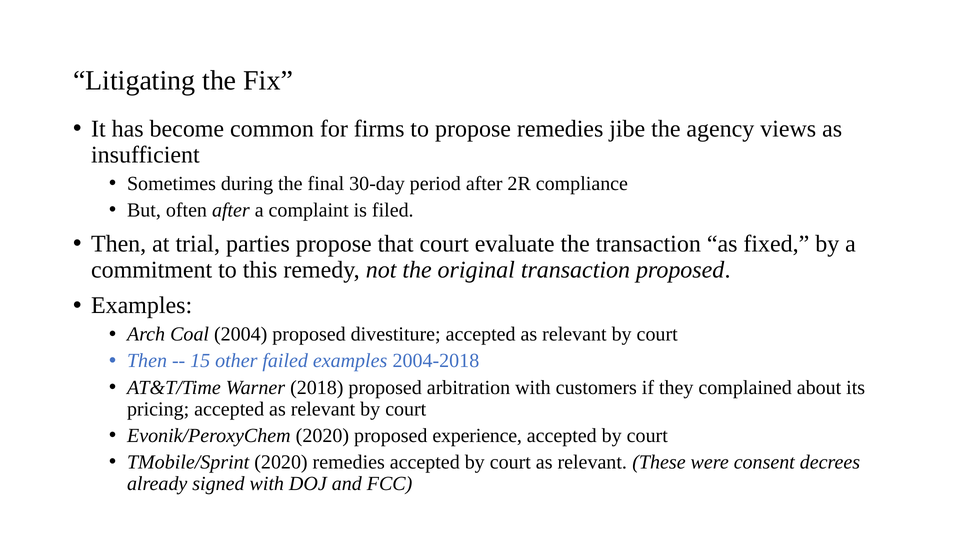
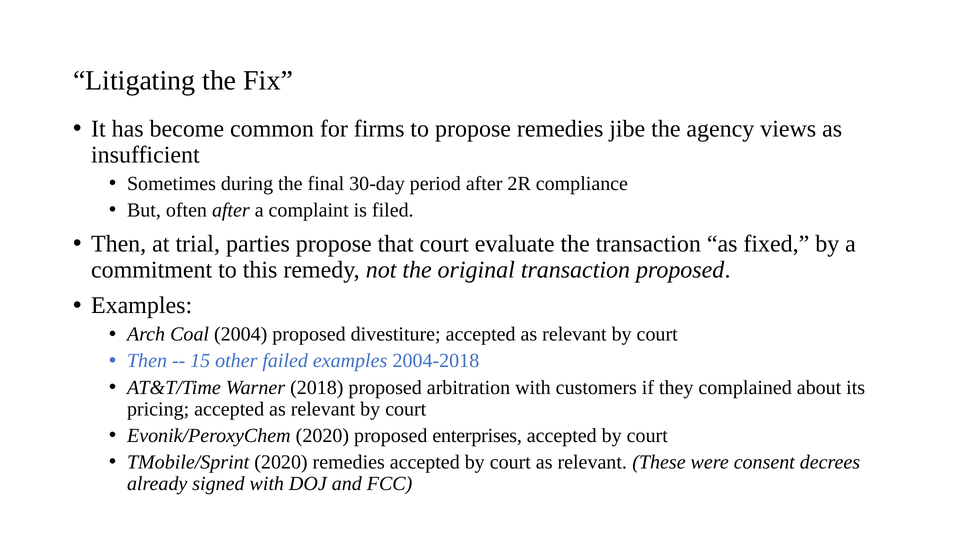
experience: experience -> enterprises
